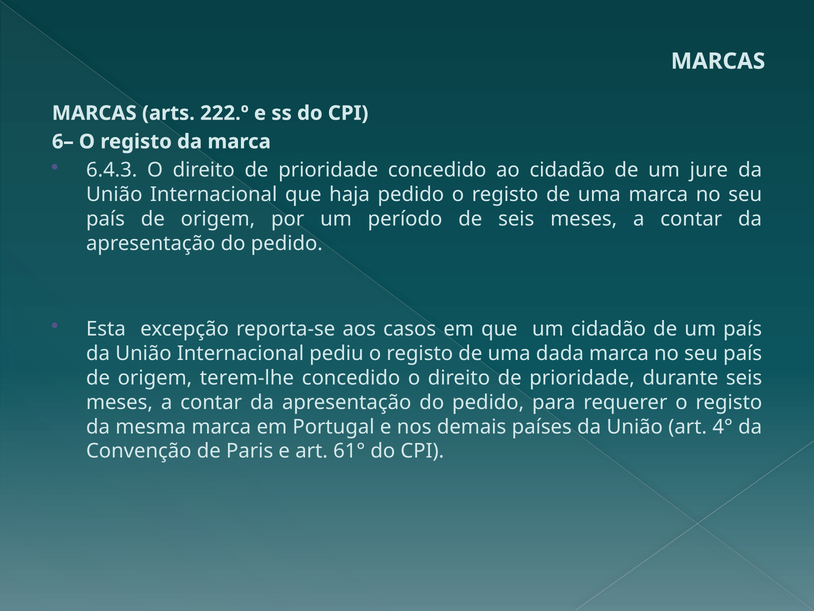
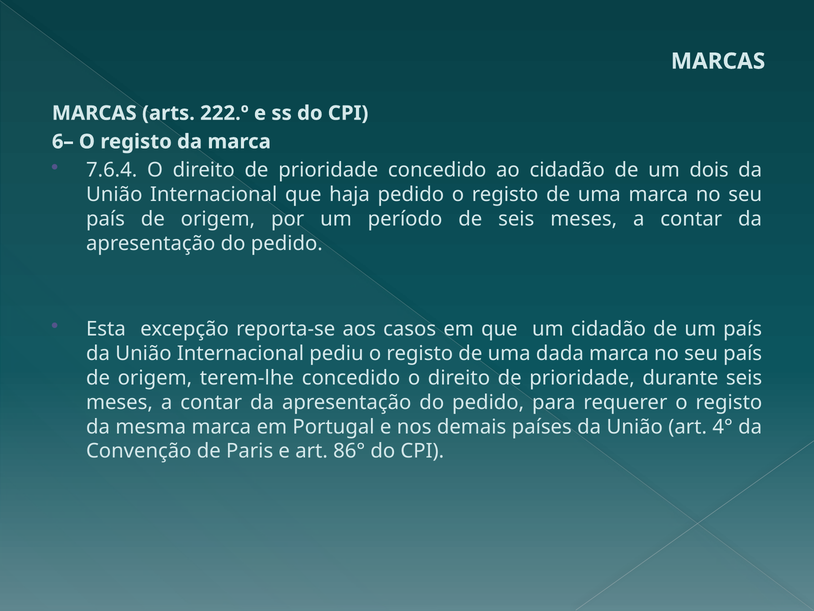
6.4.3: 6.4.3 -> 7.6.4
jure: jure -> dois
61°: 61° -> 86°
